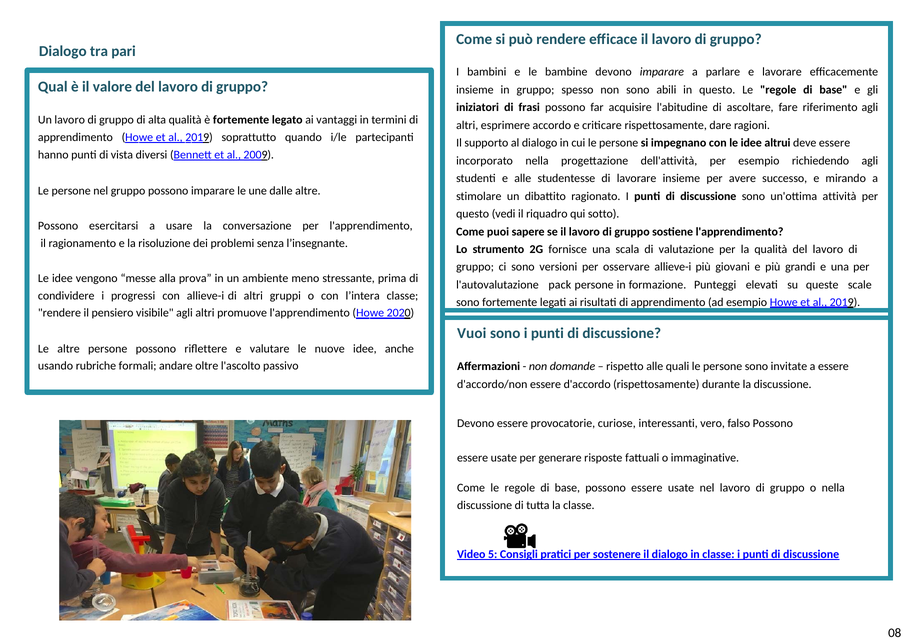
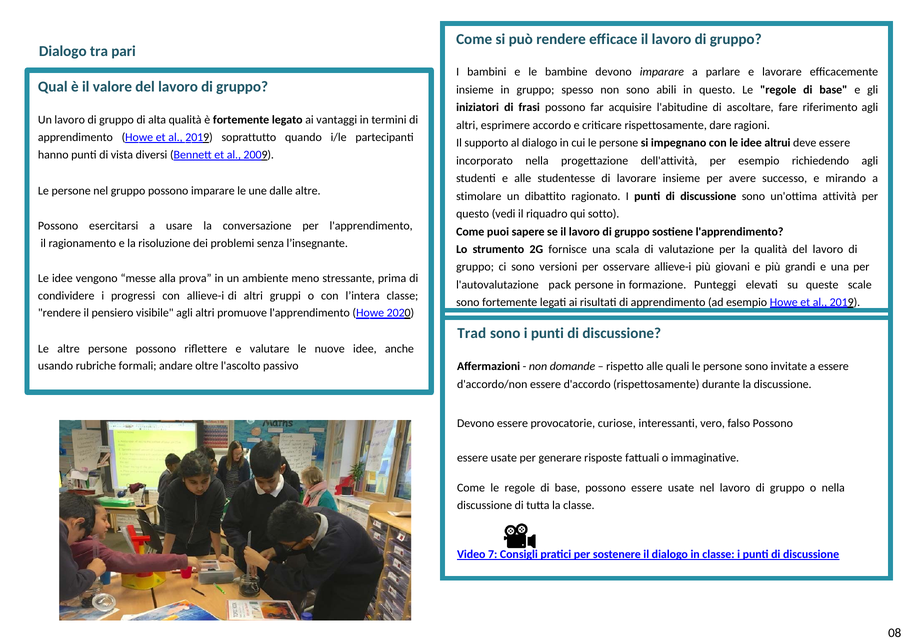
Vuoi: Vuoi -> Trad
5: 5 -> 7
